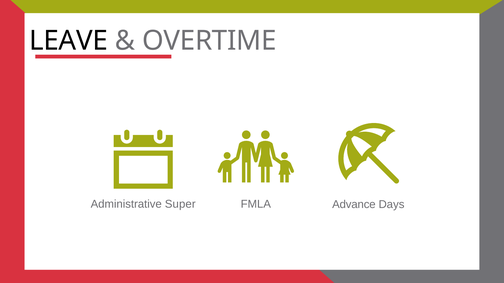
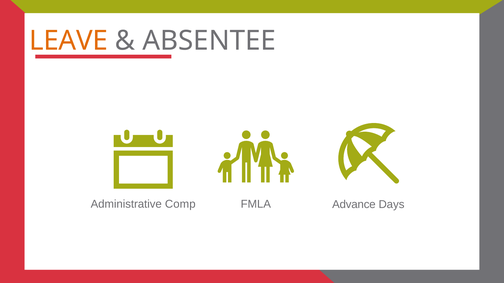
LEAVE colour: black -> orange
OVERTIME: OVERTIME -> ABSENTEE
Super: Super -> Comp
